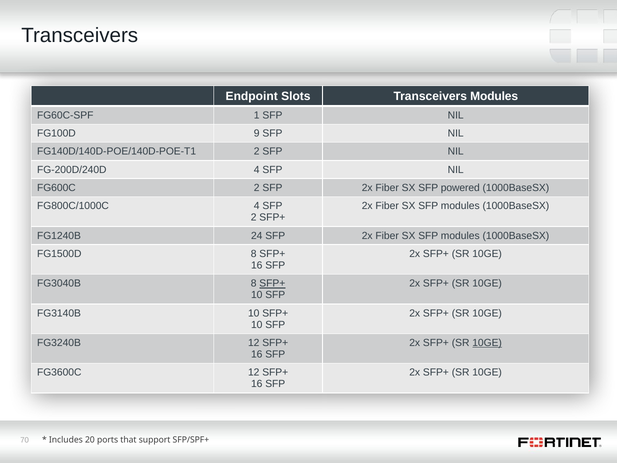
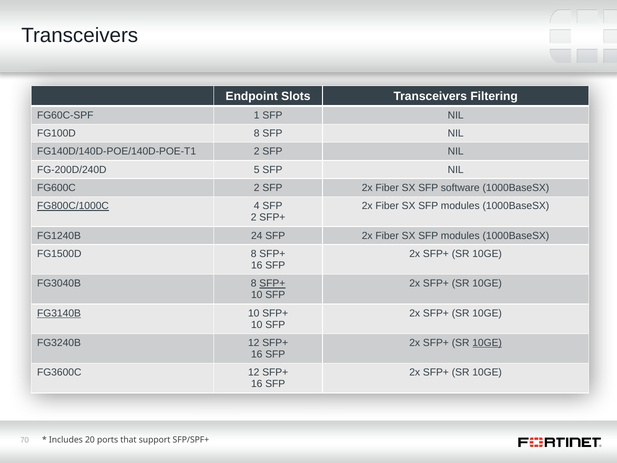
Transceivers Modules: Modules -> Filtering
FG100D 9: 9 -> 8
FG-200D/240D 4: 4 -> 5
powered: powered -> software
FG800C/1000C underline: none -> present
FG3140B underline: none -> present
